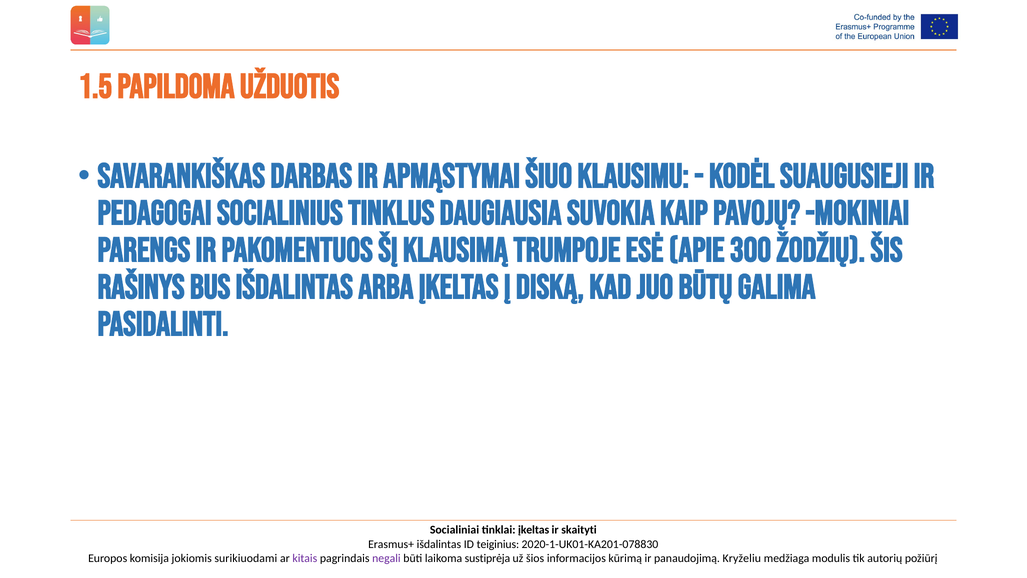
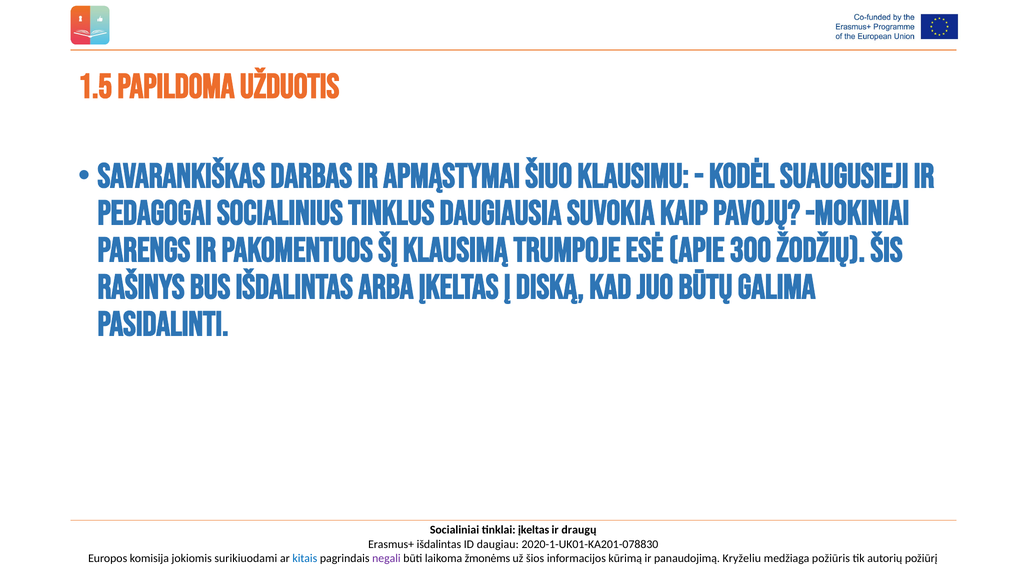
skaityti: skaityti -> draugų
teiginius: teiginius -> daugiau
kitais colour: purple -> blue
sustiprėja: sustiprėja -> žmonėms
modulis: modulis -> požiūris
